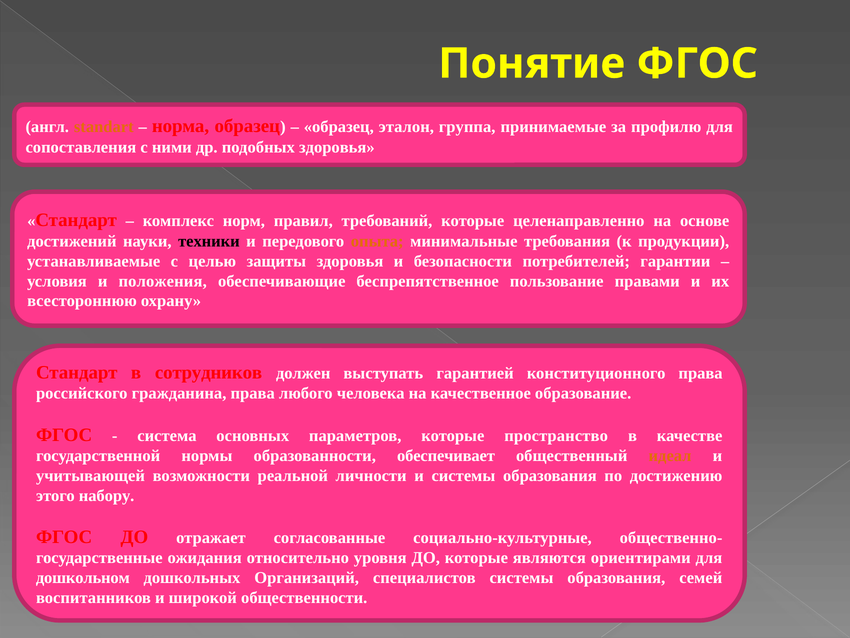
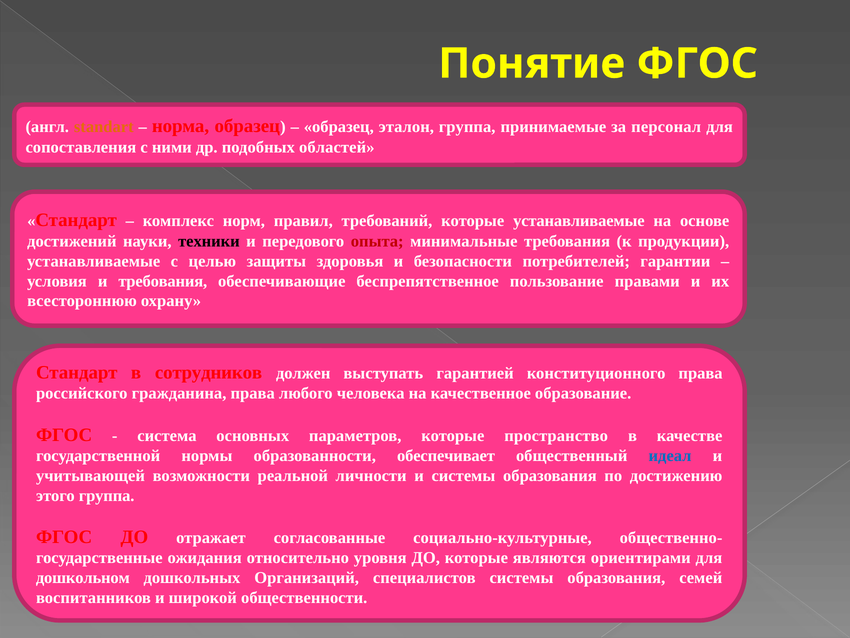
профилю: профилю -> персонал
подобных здоровья: здоровья -> областей
которые целенаправленно: целенаправленно -> устанавливаемые
опыта colour: orange -> red
и положения: положения -> требования
идеал colour: orange -> blue
этого набору: набору -> группа
